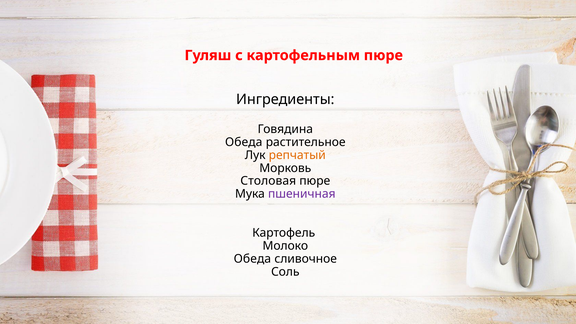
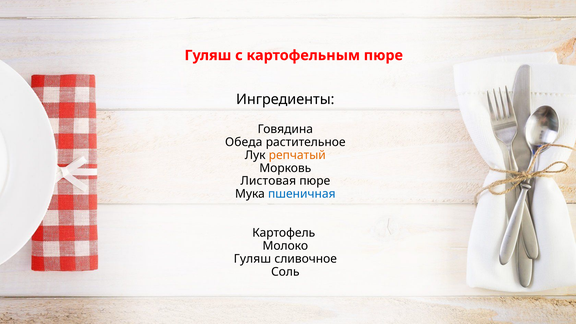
Столовая: Столовая -> Листовая
пшеничная colour: purple -> blue
Обеда at (252, 259): Обеда -> Гуляш
